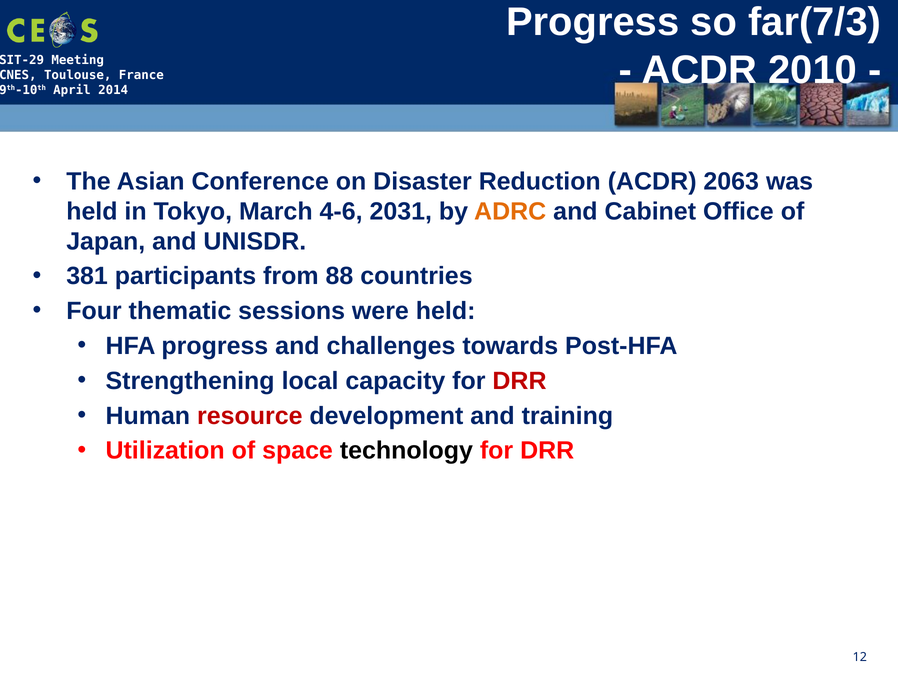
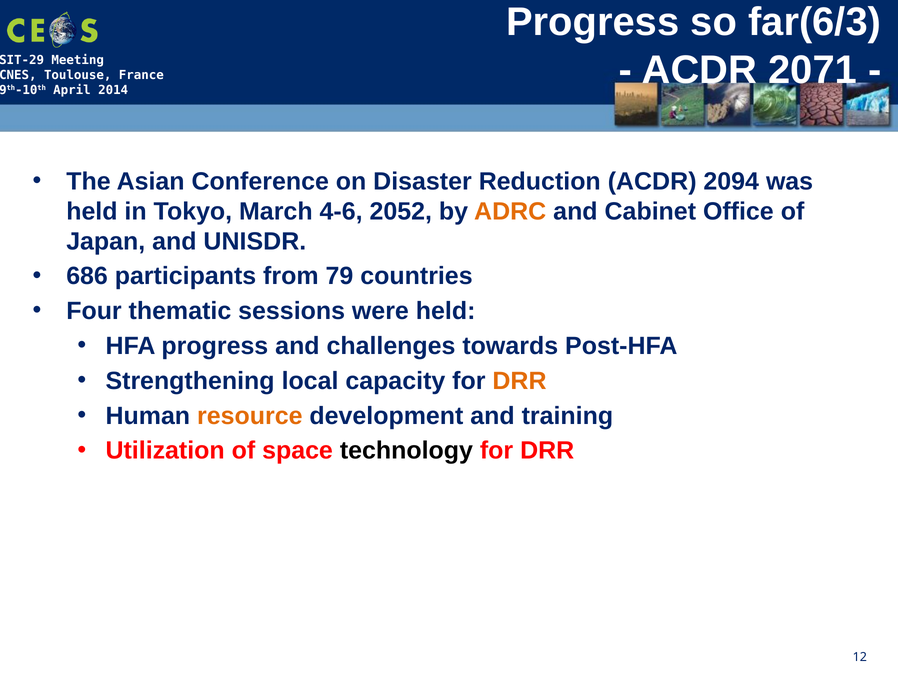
far(7/3: far(7/3 -> far(6/3
2010: 2010 -> 2071
2063: 2063 -> 2094
2031: 2031 -> 2052
381: 381 -> 686
88: 88 -> 79
DRR at (519, 381) colour: red -> orange
resource colour: red -> orange
